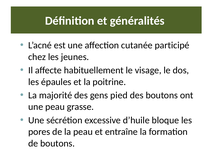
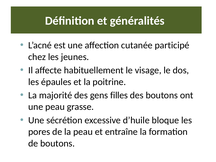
pied: pied -> filles
